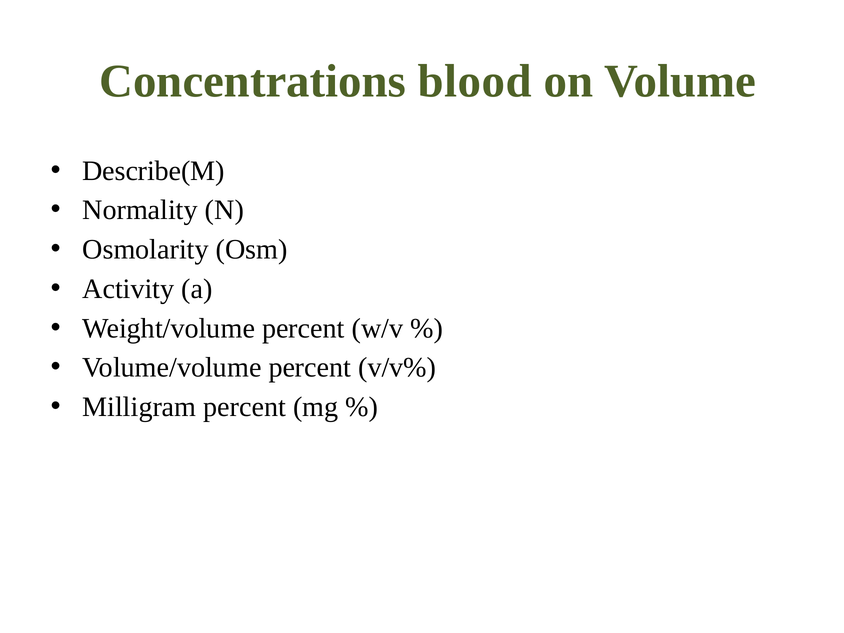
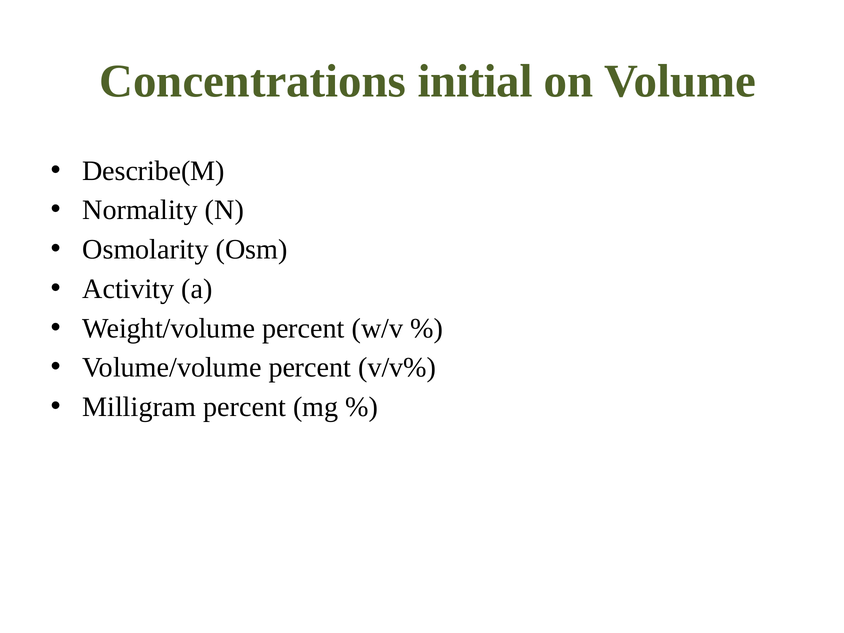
blood: blood -> initial
